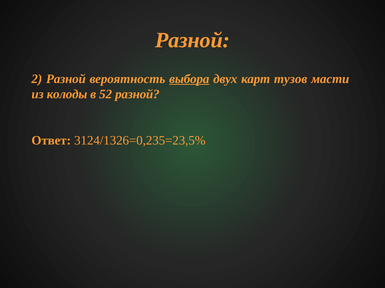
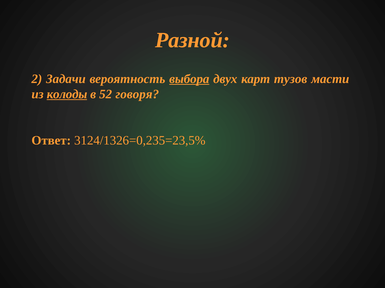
2 Разной: Разной -> Задачи
колоды underline: none -> present
52 разной: разной -> говоря
